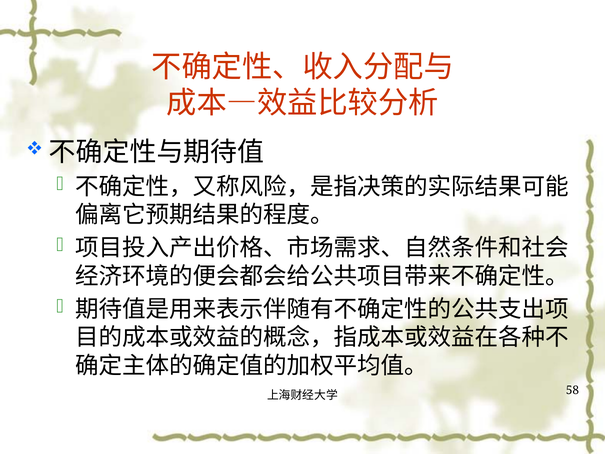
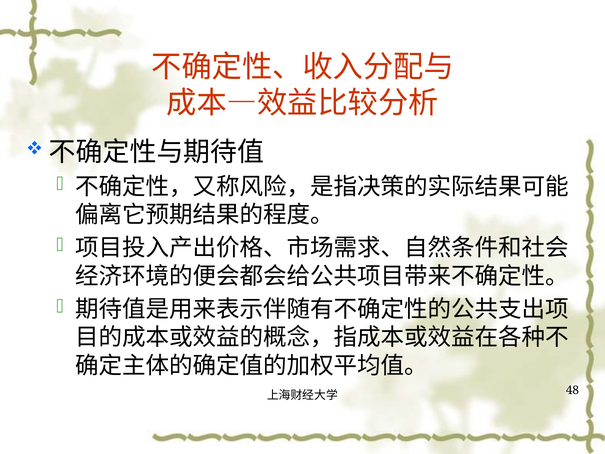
58: 58 -> 48
